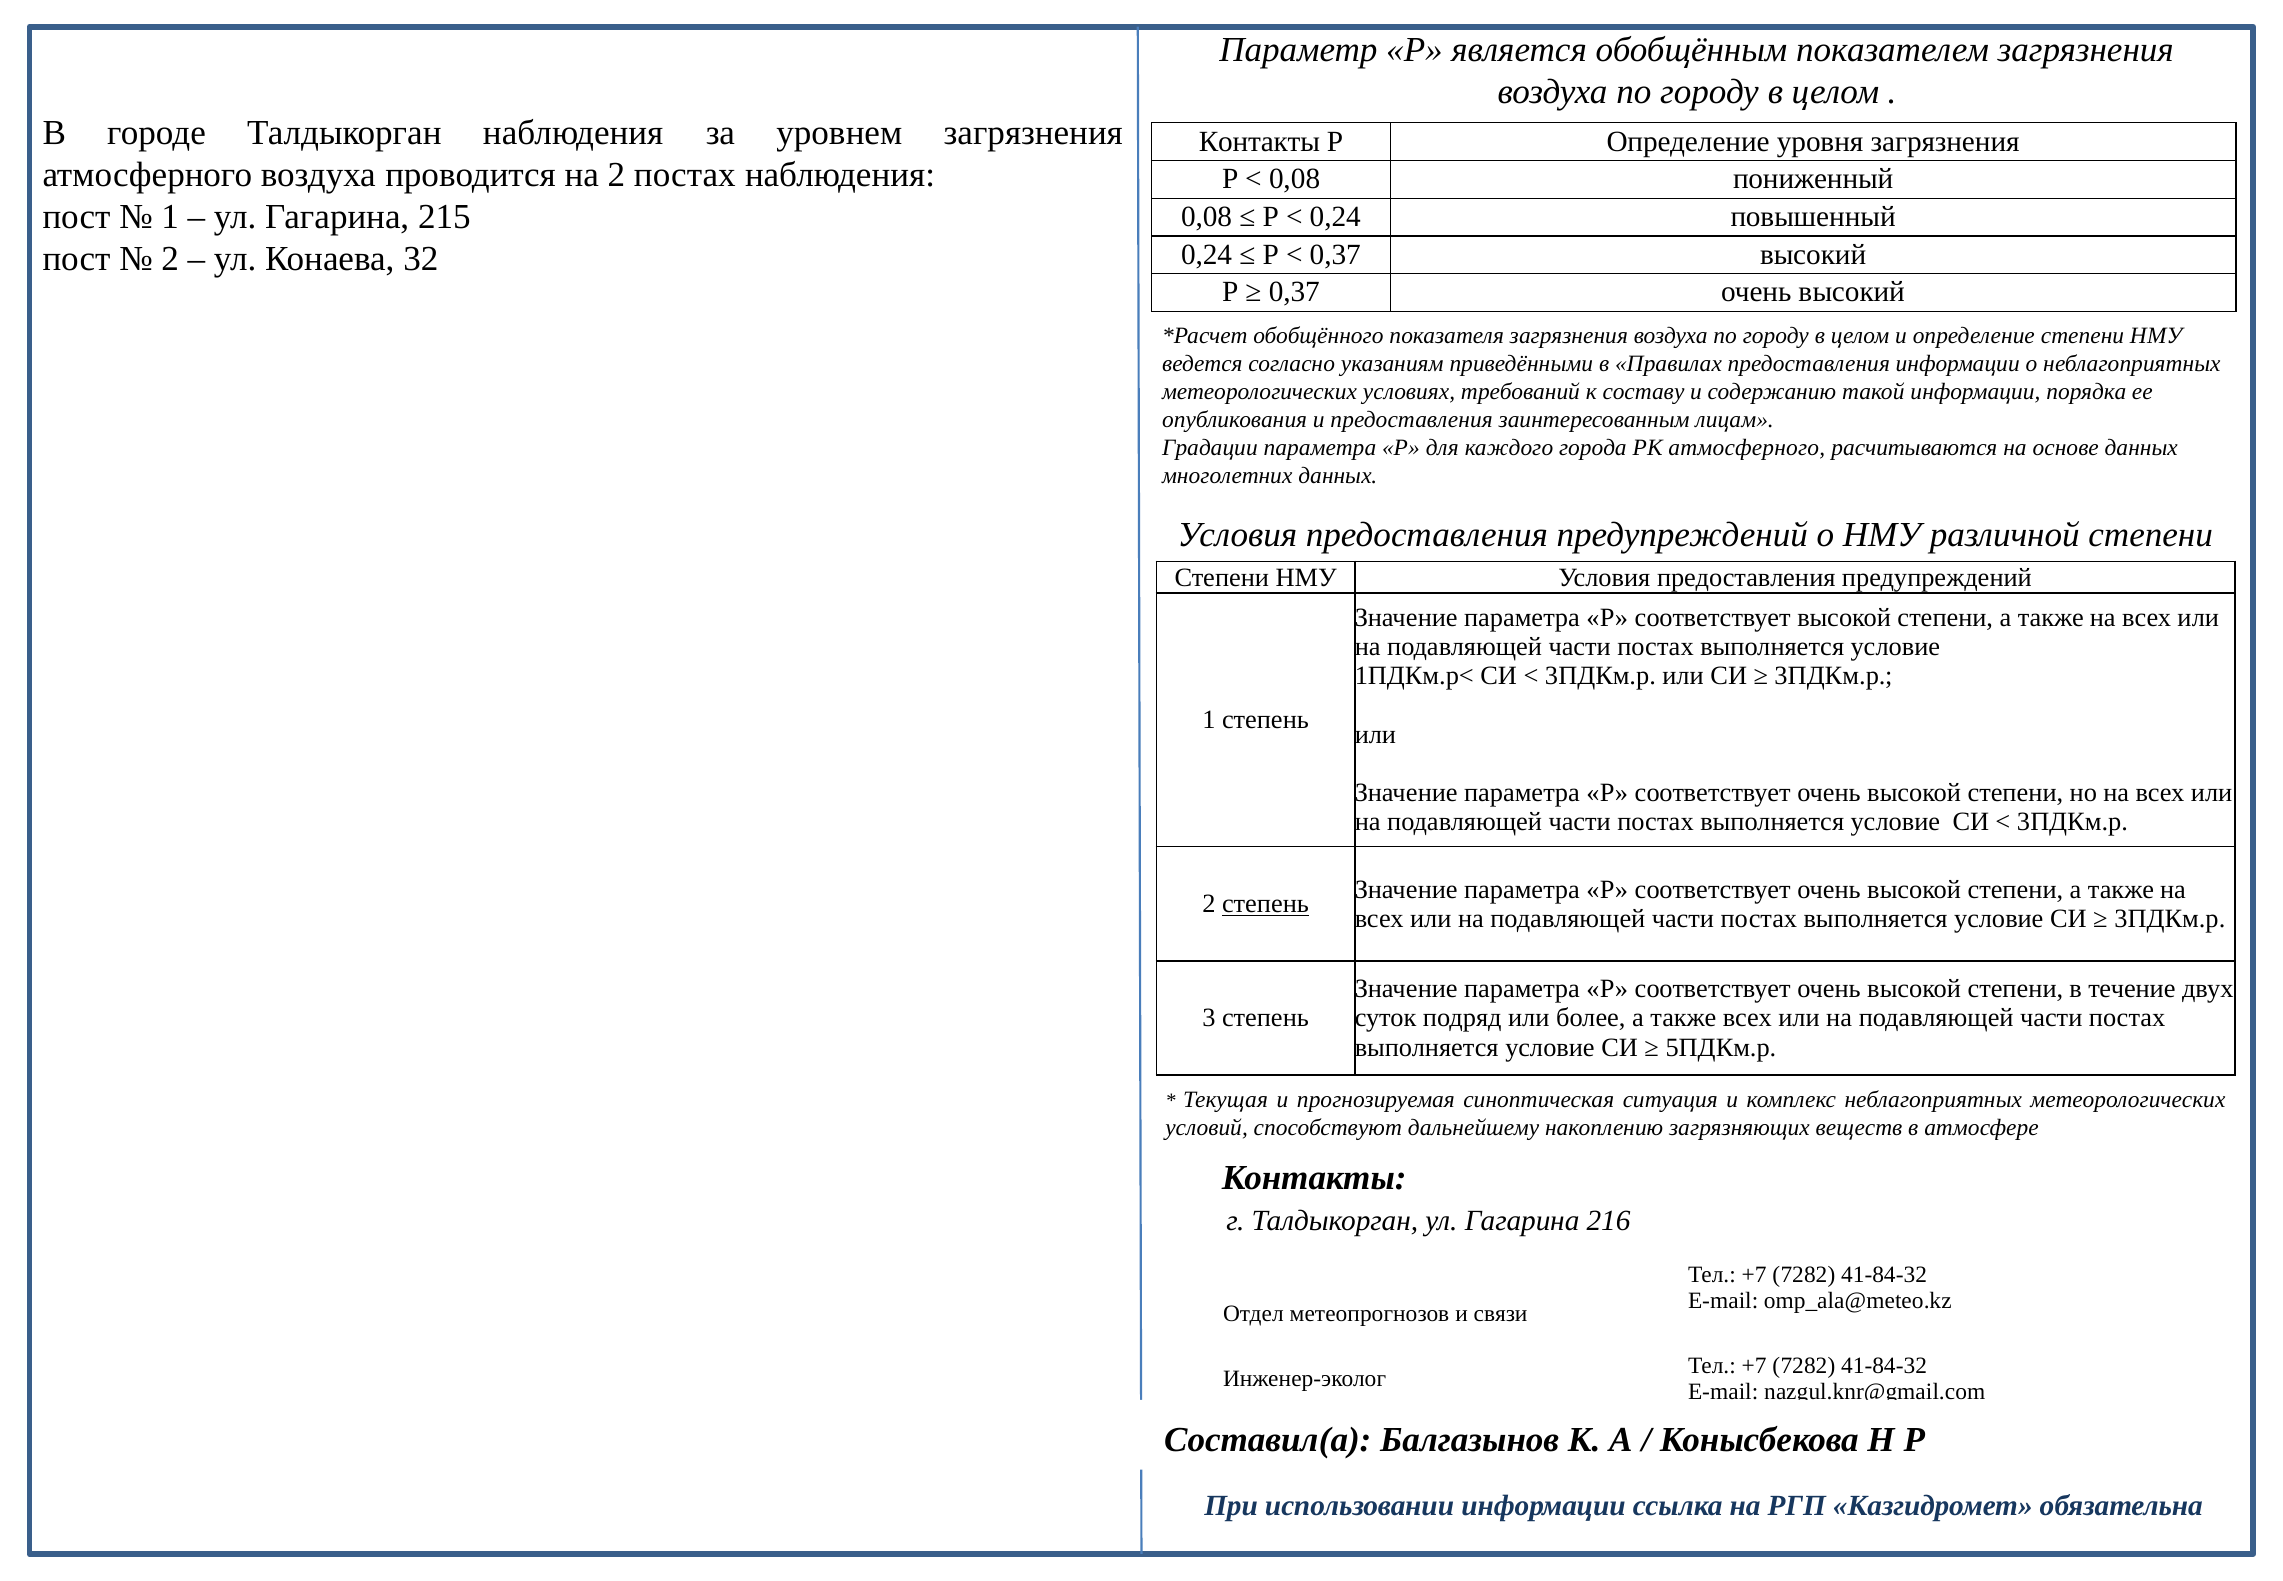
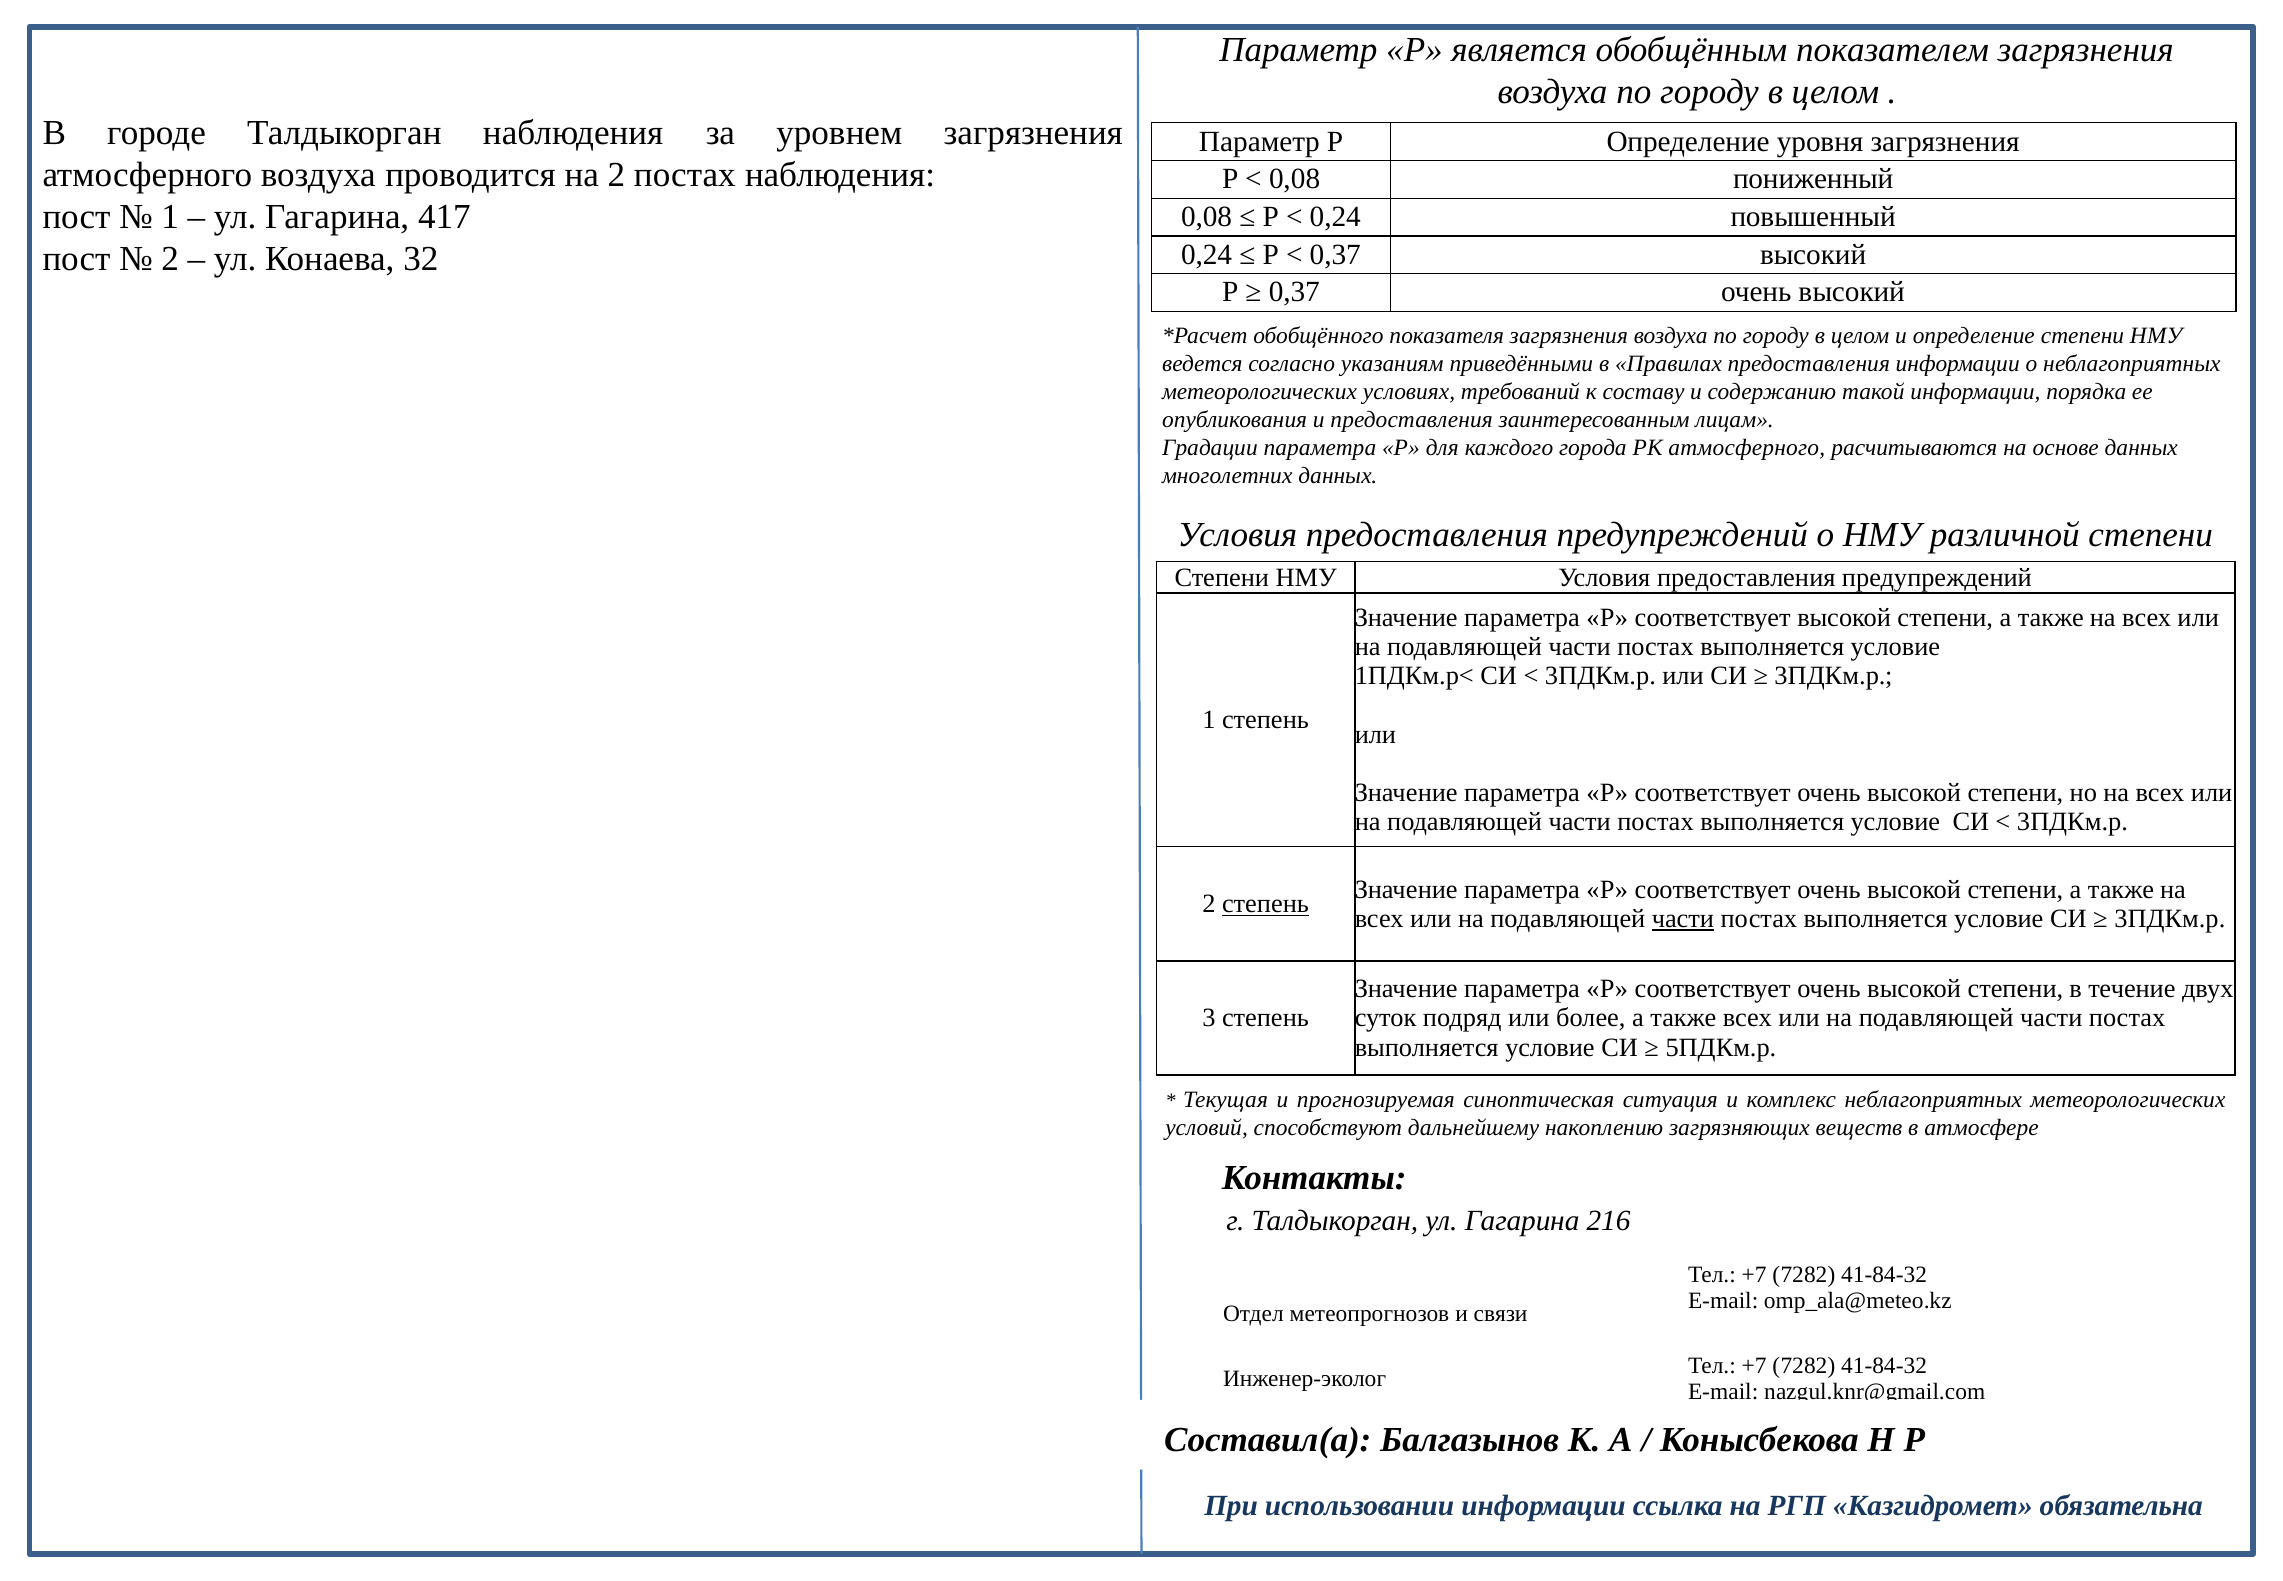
Контакты at (1259, 141): Контакты -> Параметр
215: 215 -> 417
части at (1683, 918) underline: none -> present
